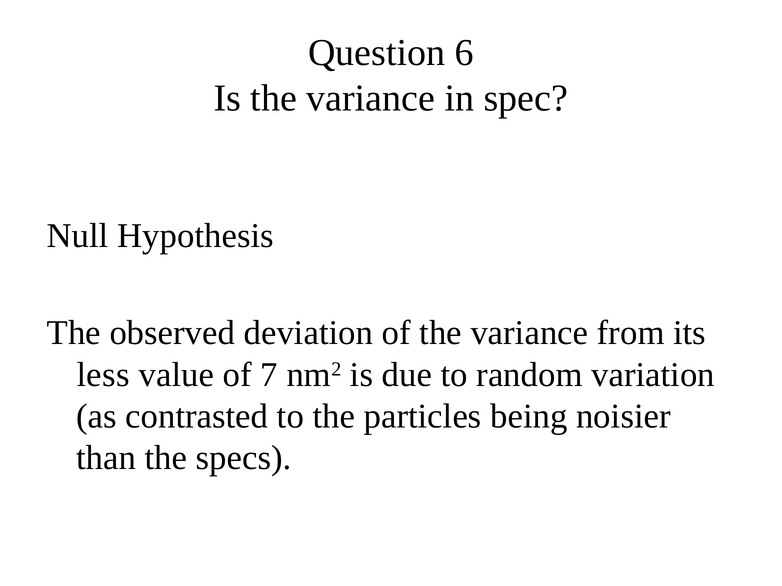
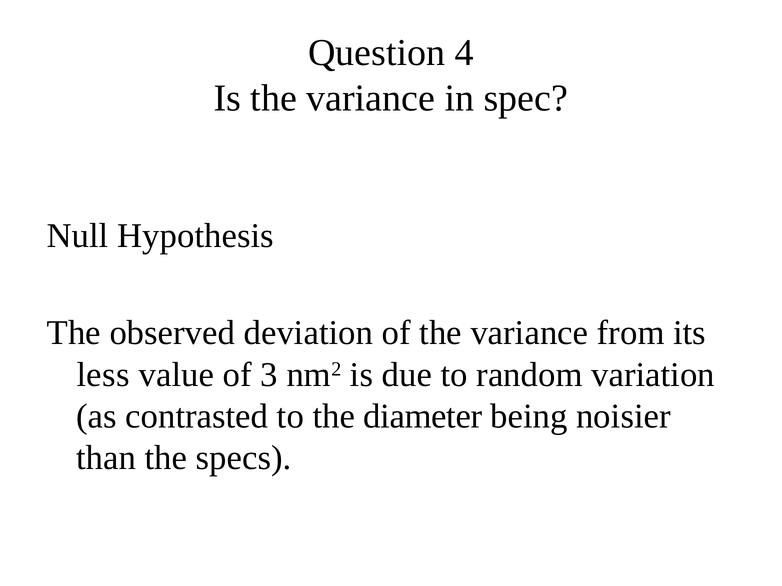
6: 6 -> 4
7: 7 -> 3
particles: particles -> diameter
